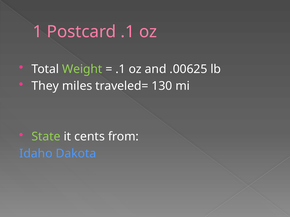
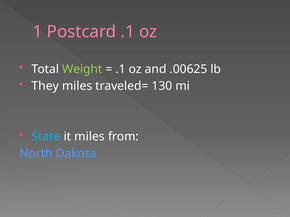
State colour: light green -> light blue
it cents: cents -> miles
Idaho: Idaho -> North
